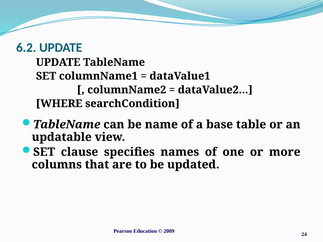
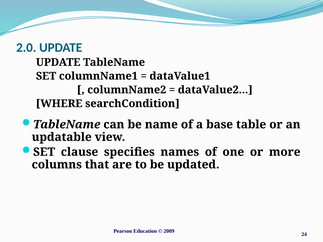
6.2: 6.2 -> 2.0
